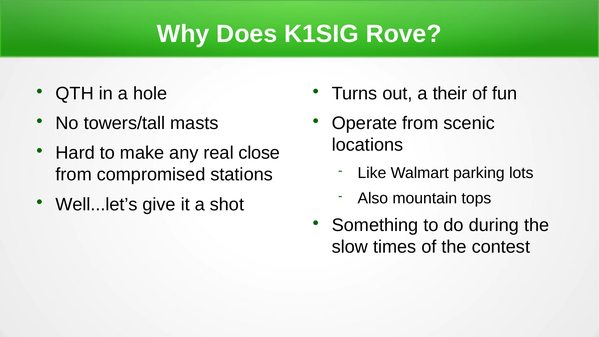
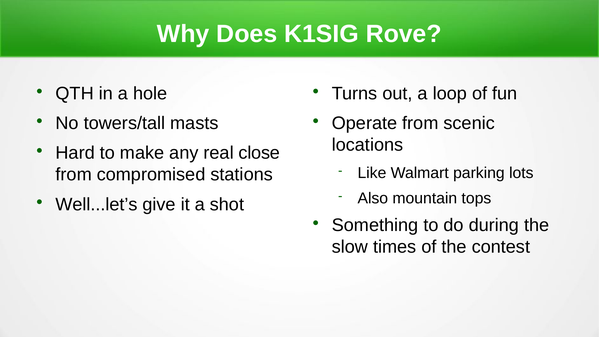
their: their -> loop
